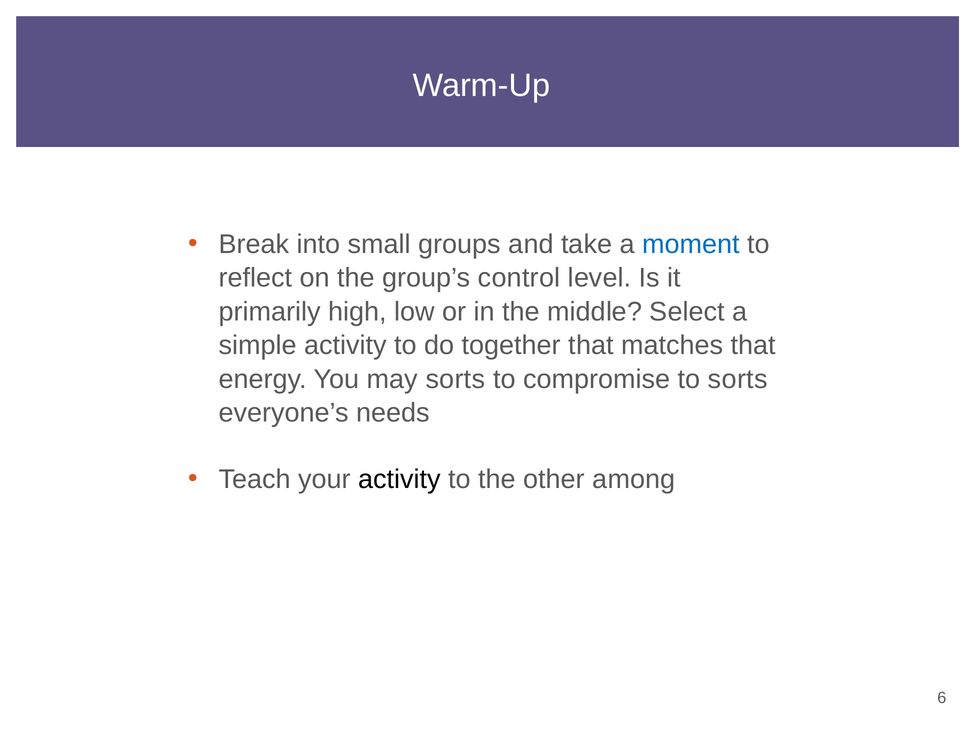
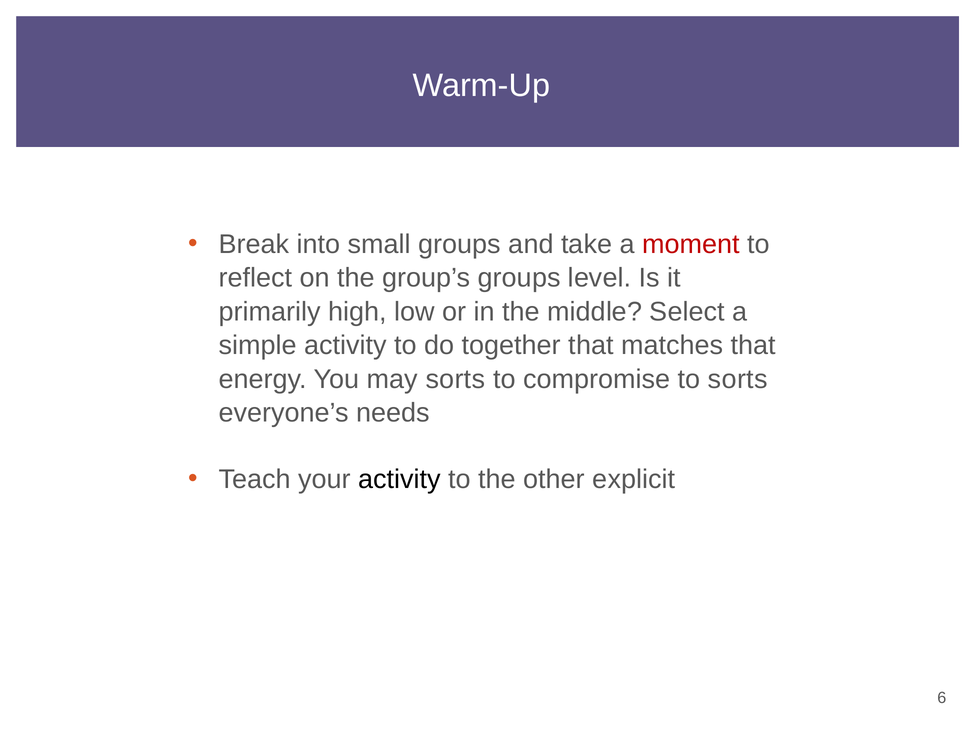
moment colour: blue -> red
group’s control: control -> groups
among: among -> explicit
